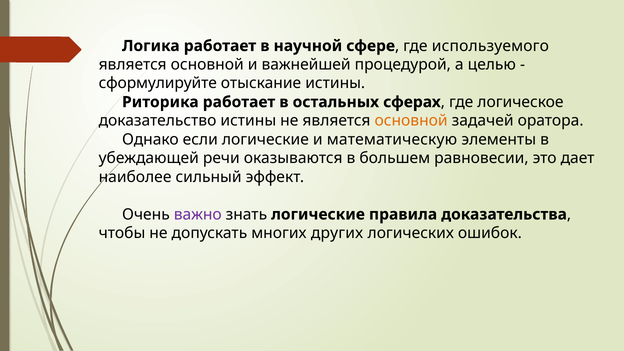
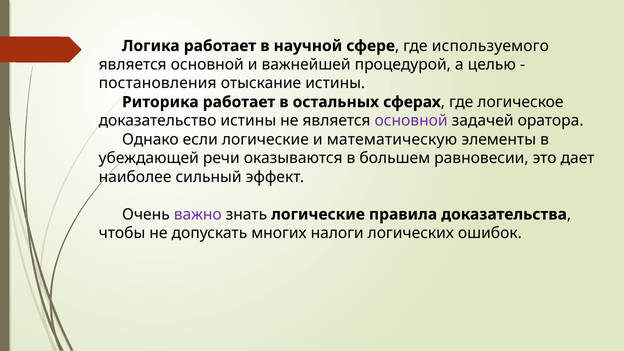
сформулируйте: сформулируйте -> постановления
основной at (411, 121) colour: orange -> purple
других: других -> налоги
